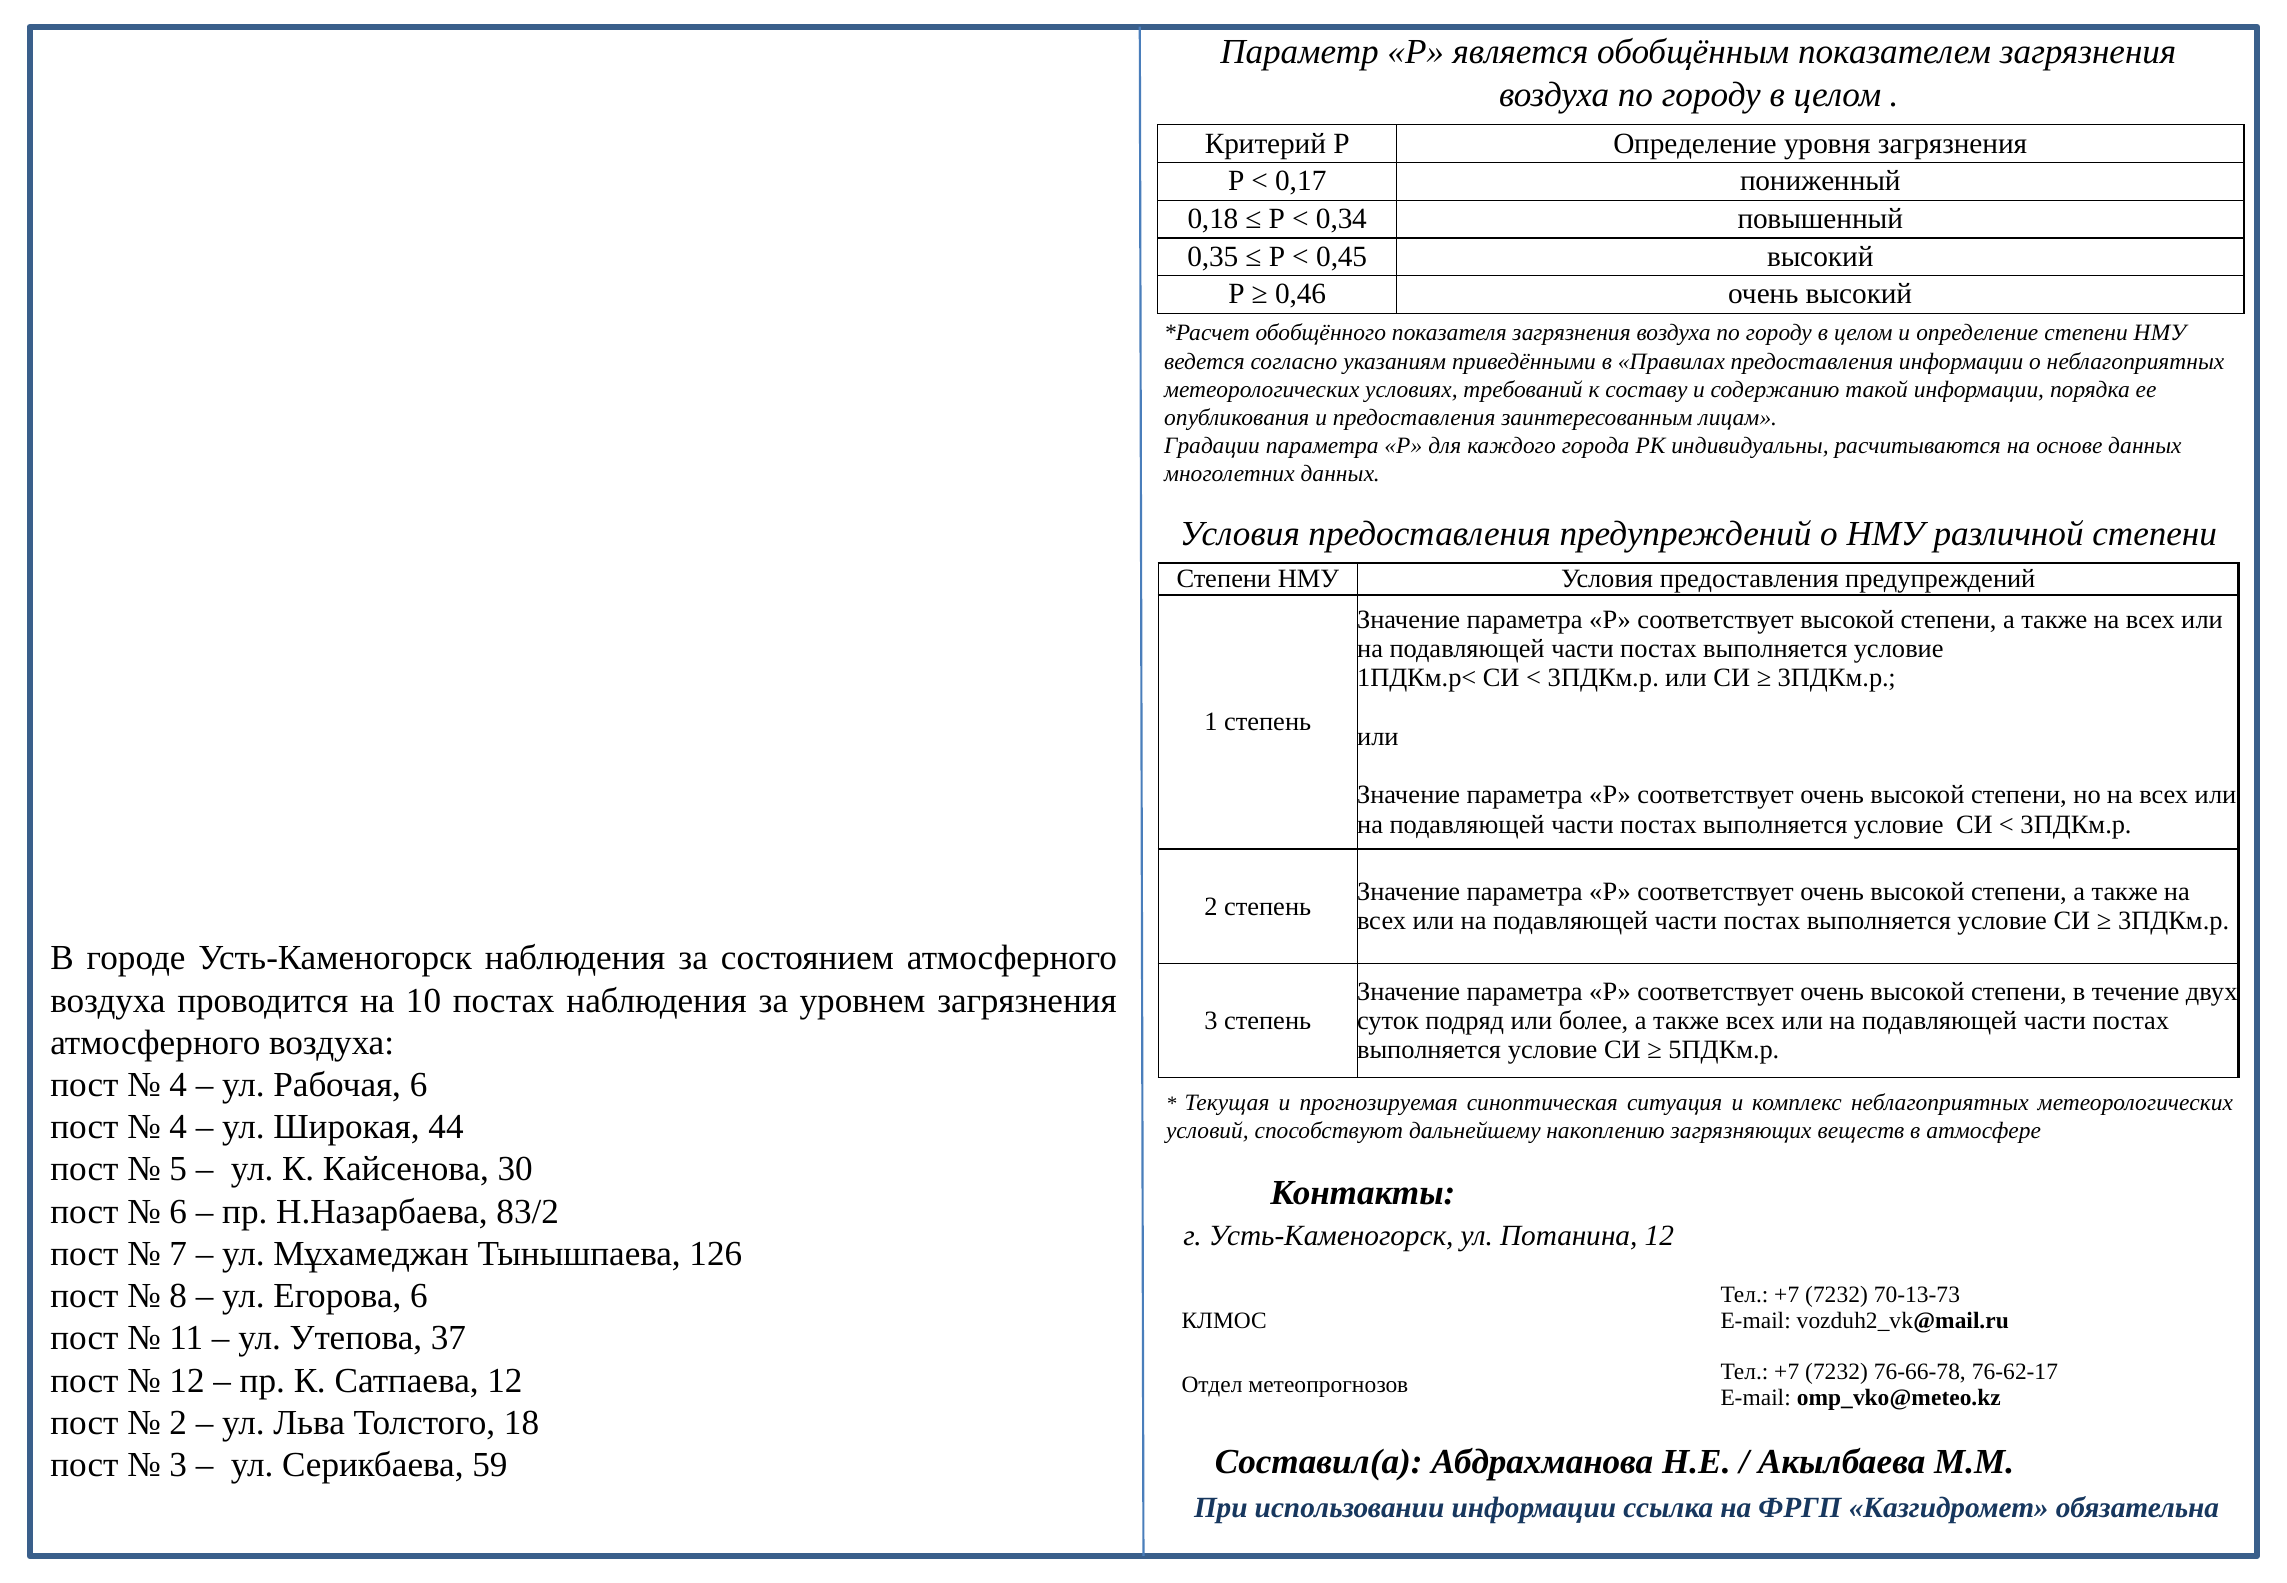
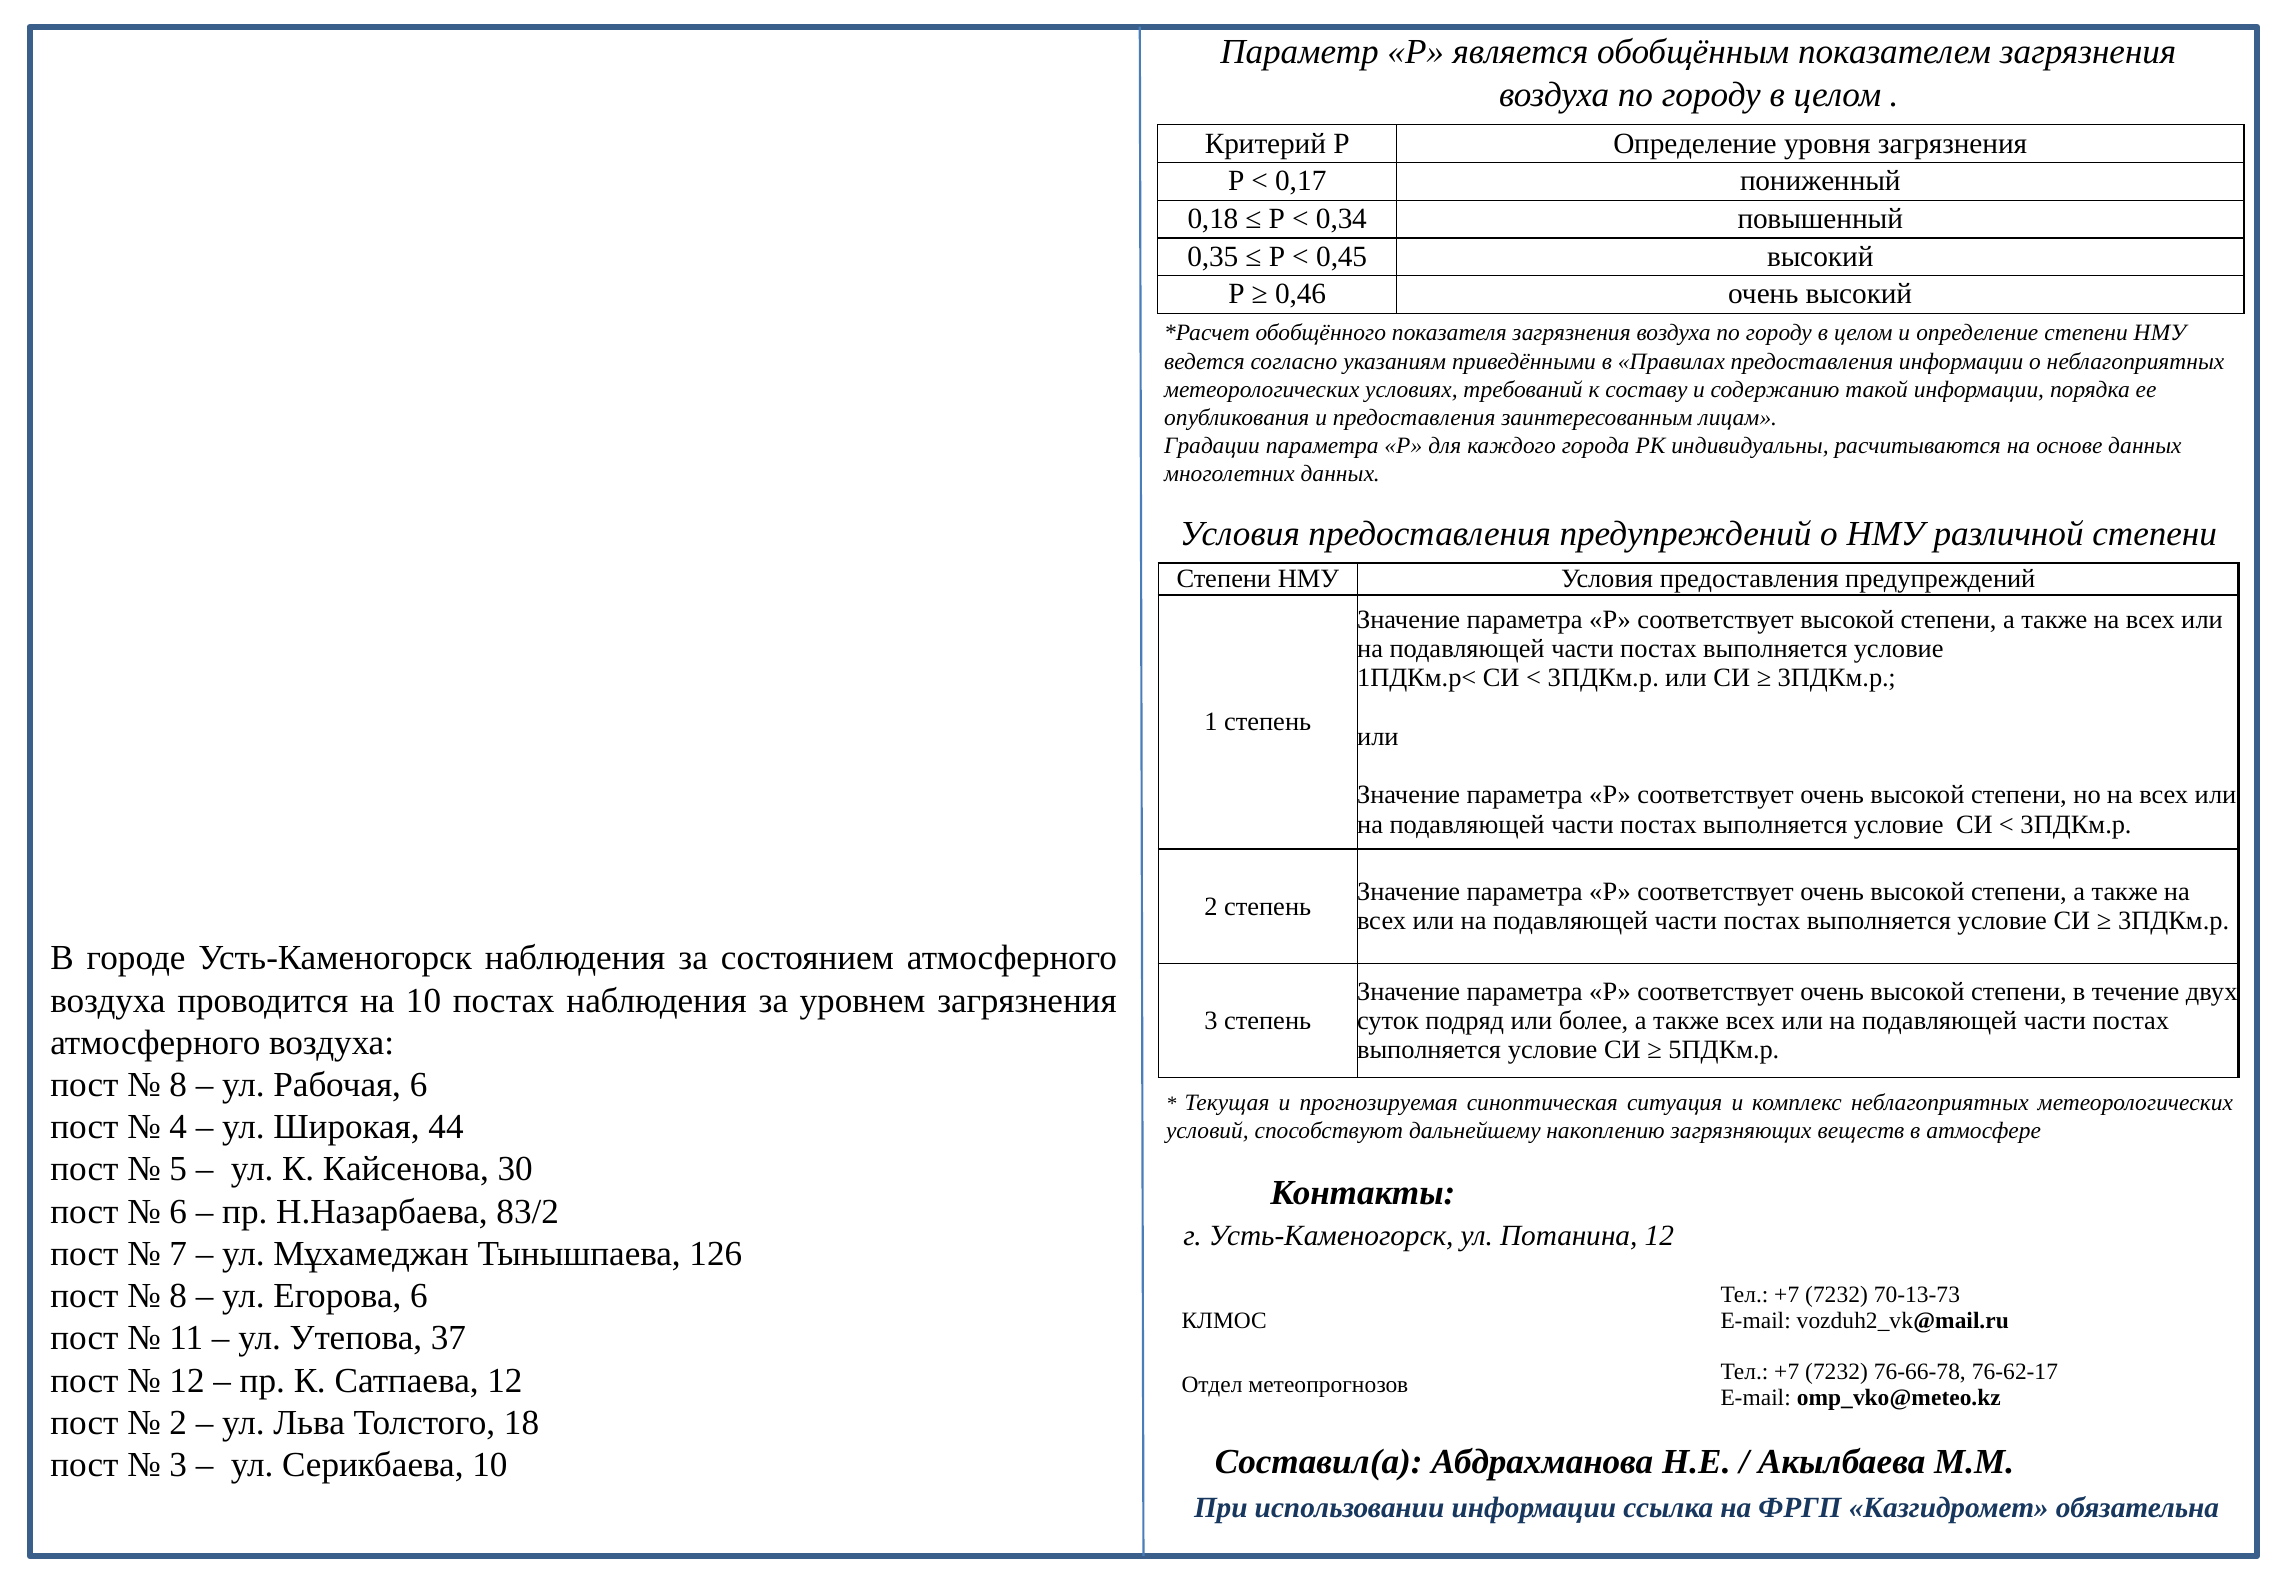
4 at (178, 1085): 4 -> 8
Серикбаева 59: 59 -> 10
